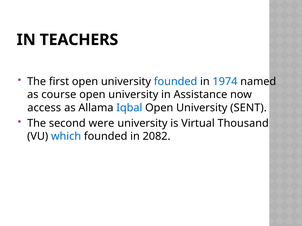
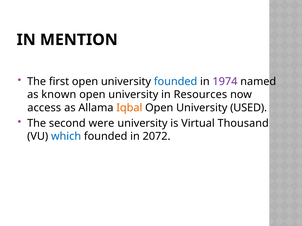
TEACHERS: TEACHERS -> MENTION
1974 colour: blue -> purple
course: course -> known
Assistance: Assistance -> Resources
Iqbal colour: blue -> orange
SENT: SENT -> USED
2082: 2082 -> 2072
